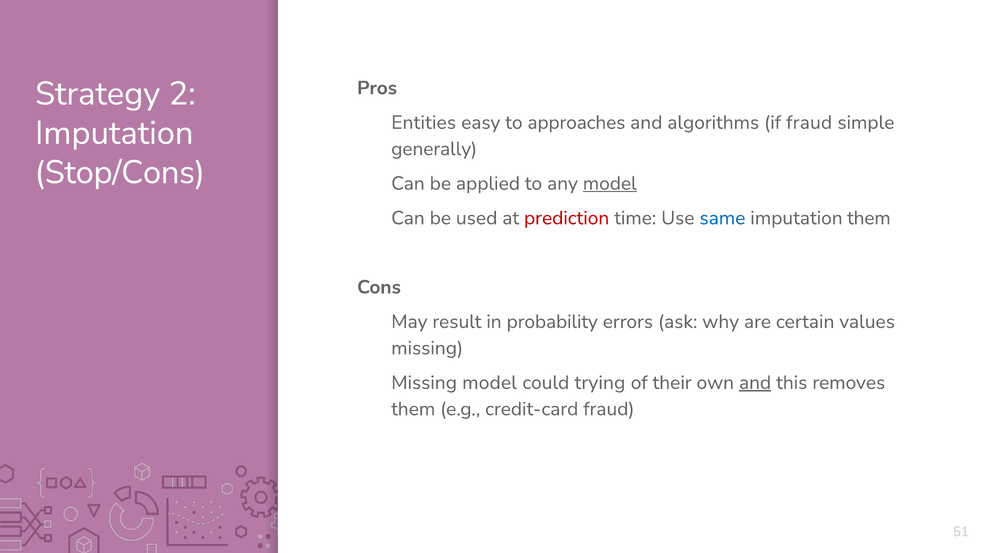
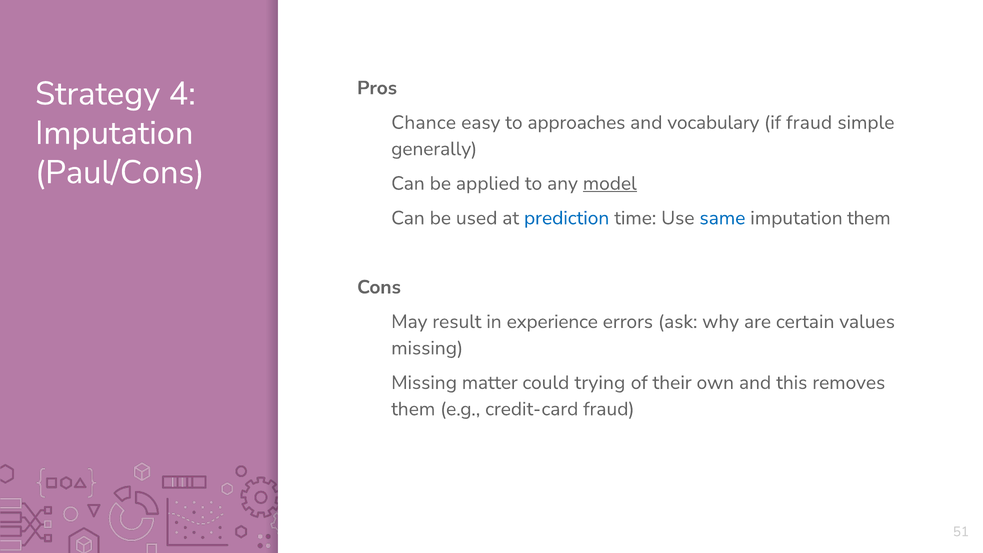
2: 2 -> 4
Entities: Entities -> Chance
algorithms: algorithms -> vocabulary
Stop/Cons: Stop/Cons -> Paul/Cons
prediction colour: red -> blue
probability: probability -> experience
Missing model: model -> matter
and at (755, 383) underline: present -> none
